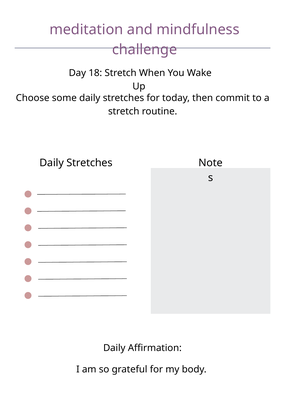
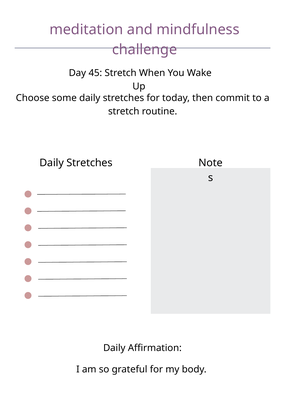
18: 18 -> 45
